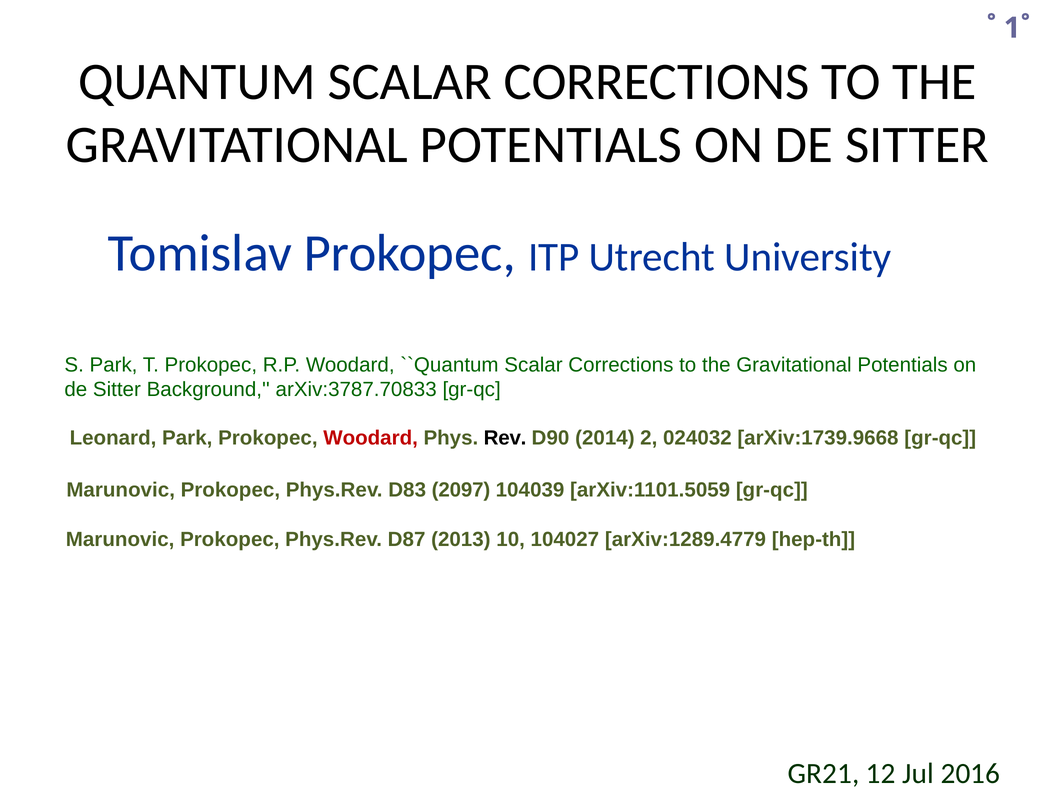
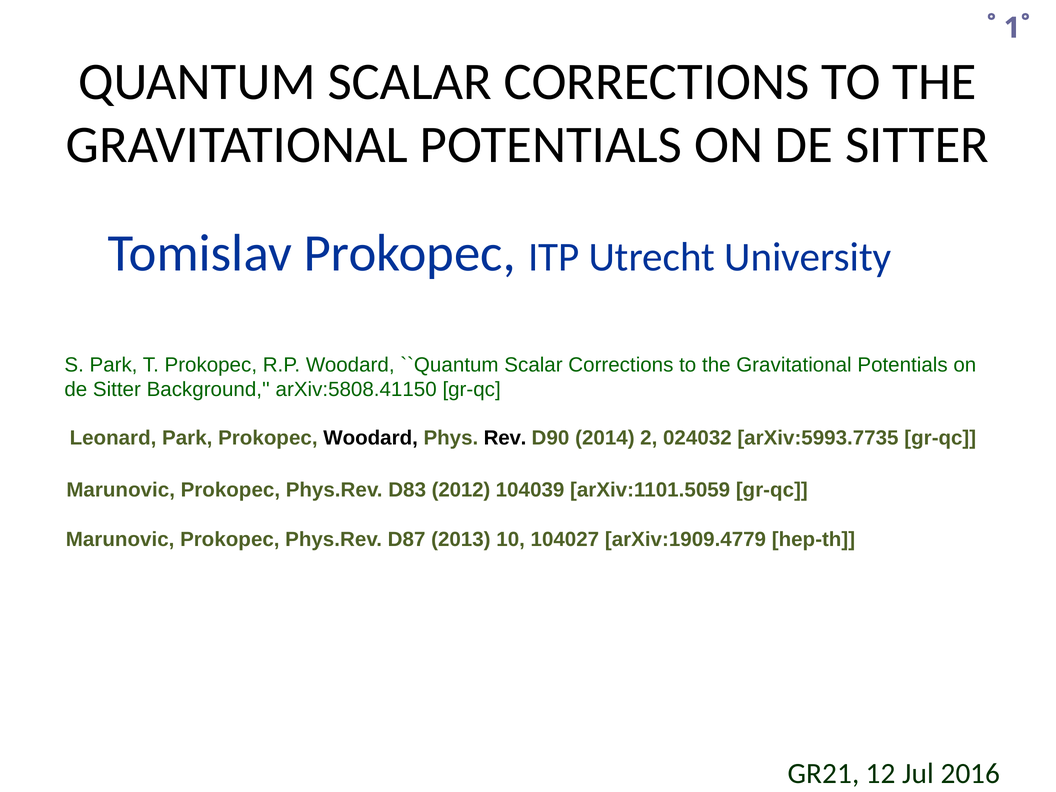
arXiv:3787.70833: arXiv:3787.70833 -> arXiv:5808.41150
Woodard at (371, 438) colour: red -> black
arXiv:1739.9668: arXiv:1739.9668 -> arXiv:5993.7735
2097: 2097 -> 2012
arXiv:1289.4779: arXiv:1289.4779 -> arXiv:1909.4779
